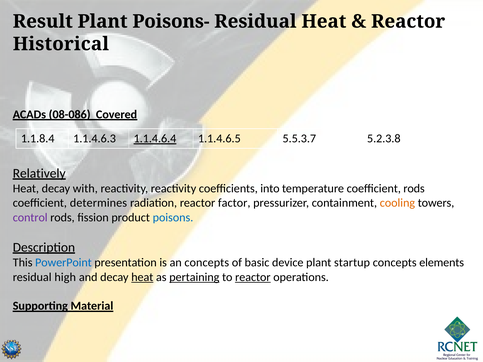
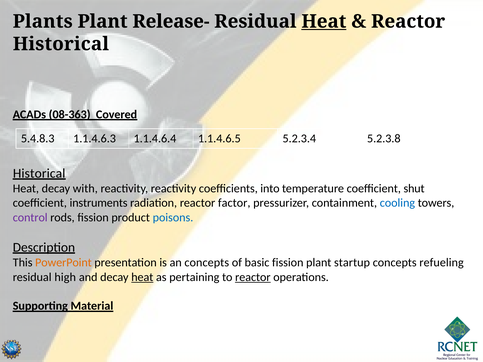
Result: Result -> Plants
Poisons-: Poisons- -> Release-
Heat at (324, 21) underline: none -> present
08-086: 08-086 -> 08-363
1.1.8.4: 1.1.8.4 -> 5.4.8.3
1.1.4.6.4 underline: present -> none
5.5.3.7: 5.5.3.7 -> 5.2.3.4
Relatively at (39, 173): Relatively -> Historical
coefficient rods: rods -> shut
determines: determines -> instruments
cooling colour: orange -> blue
PowerPoint colour: blue -> orange
basic device: device -> fission
elements: elements -> refueling
pertaining underline: present -> none
